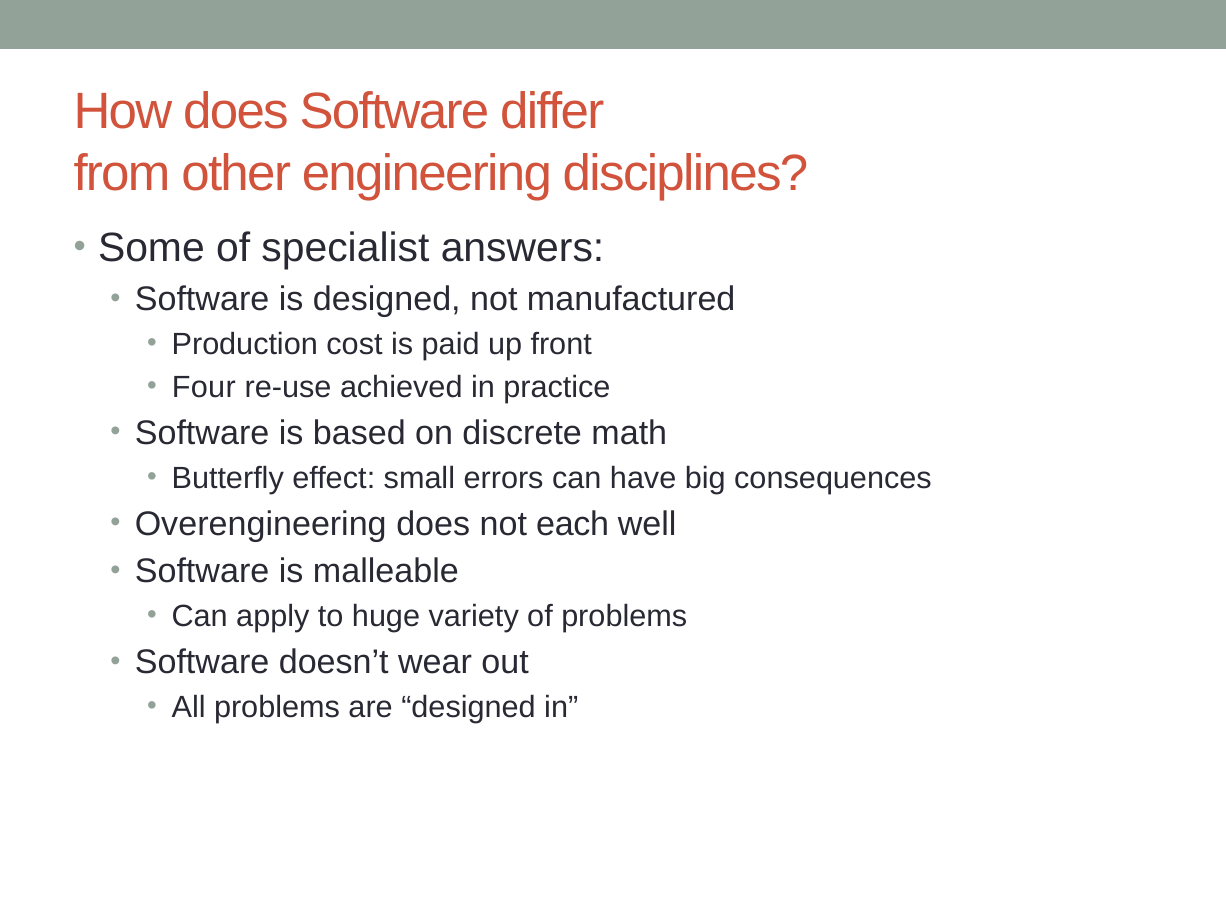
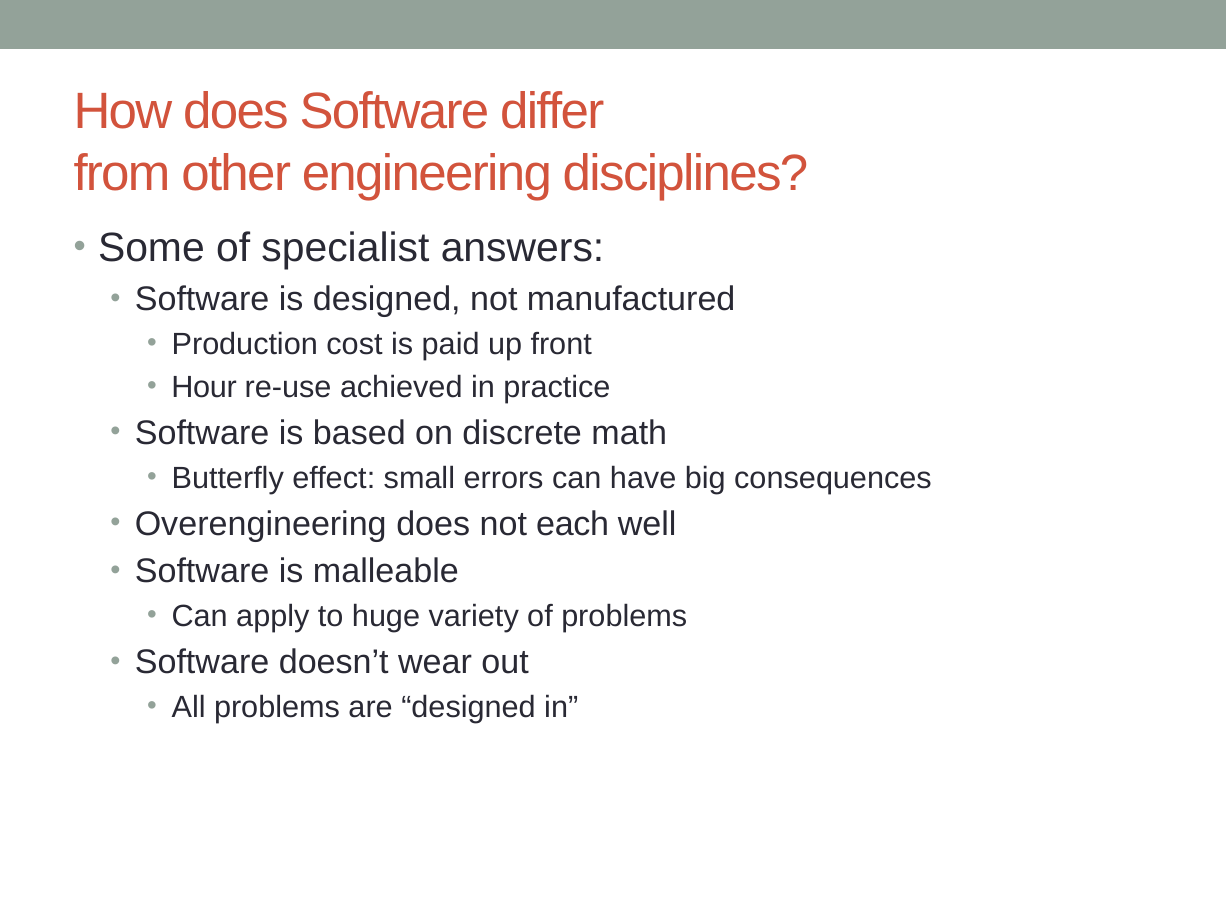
Four: Four -> Hour
